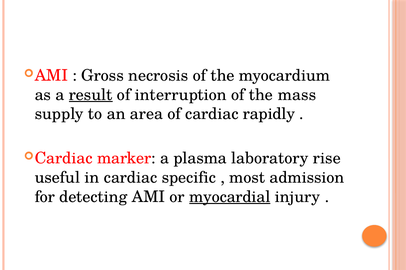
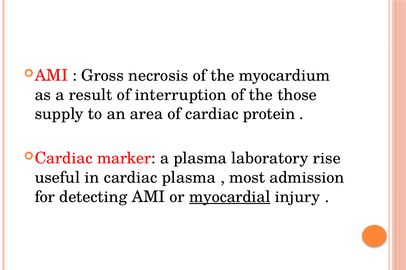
result underline: present -> none
mass: mass -> those
rapidly: rapidly -> protein
cardiac specific: specific -> plasma
